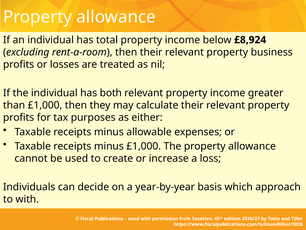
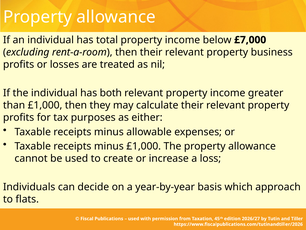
£8,924: £8,924 -> £7,000
to with: with -> flats
